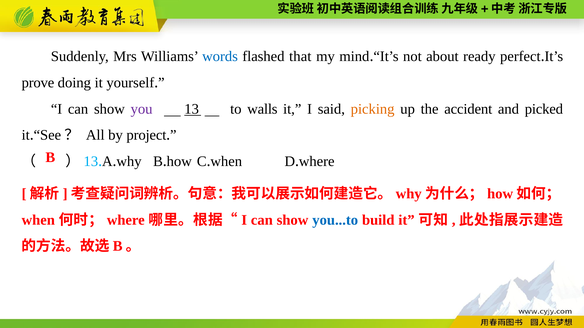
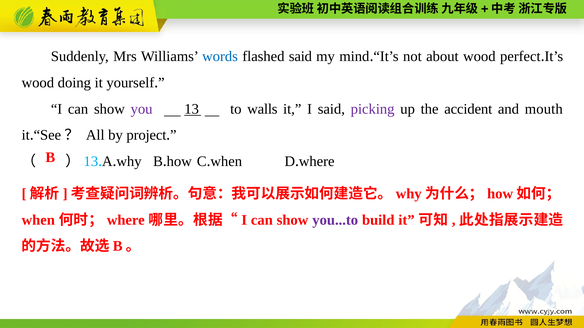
flashed that: that -> said
about ready: ready -> wood
prove at (38, 83): prove -> wood
picking colour: orange -> purple
picked: picked -> mouth
you...to colour: blue -> purple
